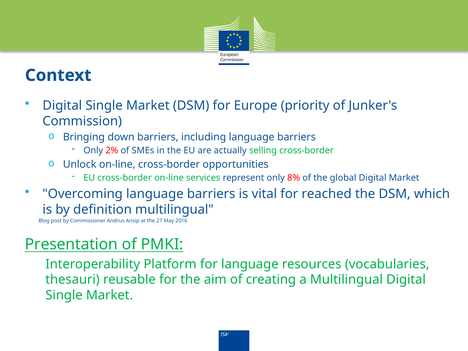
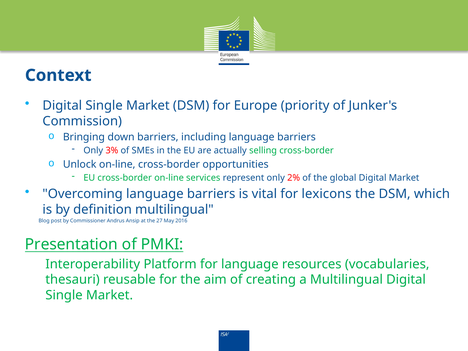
2%: 2% -> 3%
8%: 8% -> 2%
reached: reached -> lexicons
